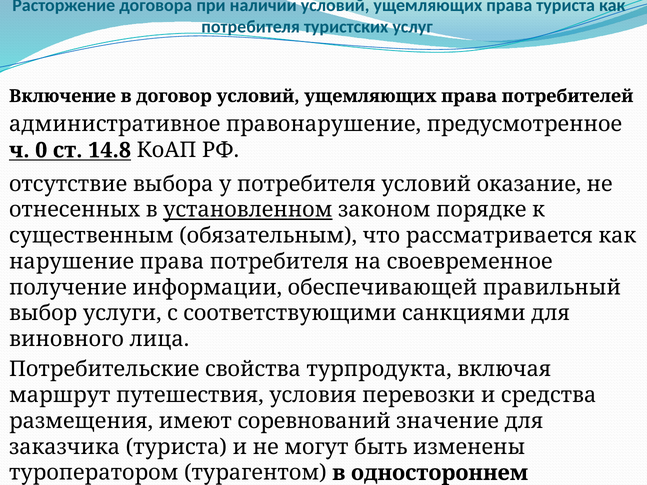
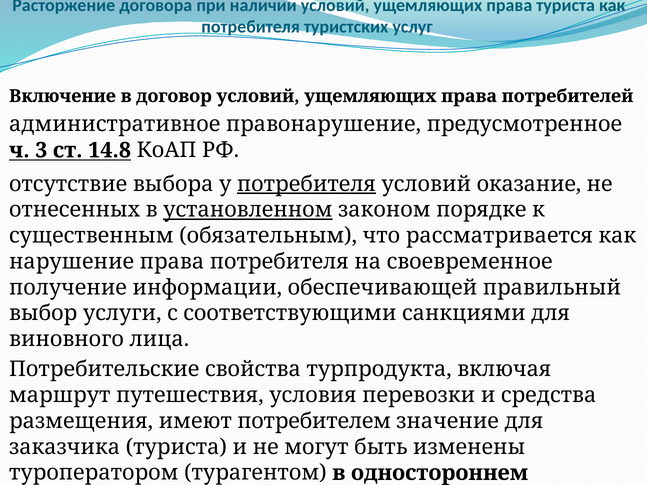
0: 0 -> 3
потребителя at (306, 184) underline: none -> present
соревнований: соревнований -> потребителем
